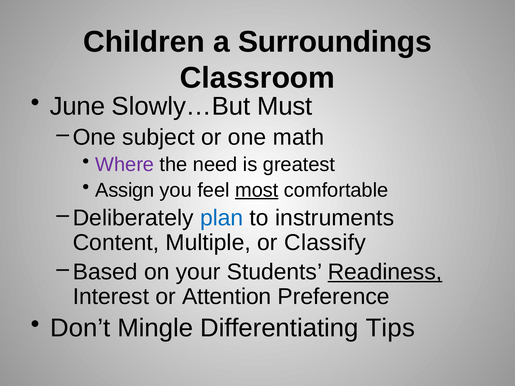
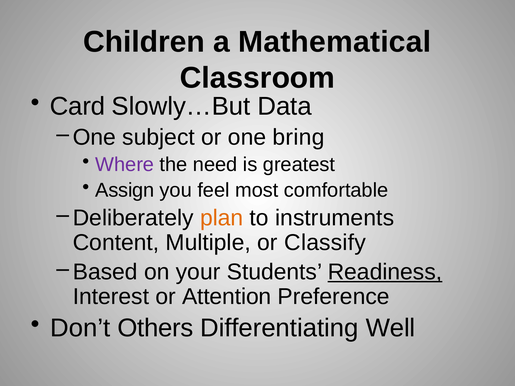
Surroundings: Surroundings -> Mathematical
June: June -> Card
Must: Must -> Data
math: math -> bring
most underline: present -> none
plan colour: blue -> orange
Mingle: Mingle -> Others
Tips: Tips -> Well
